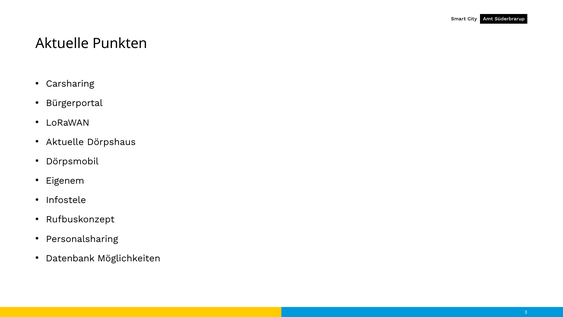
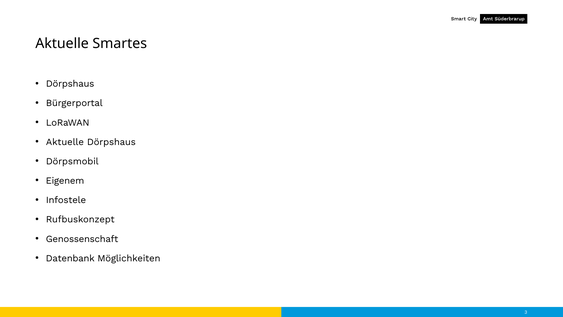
Punkten: Punkten -> Smartes
Carsharing at (70, 84): Carsharing -> Dörpshaus
Personalsharing: Personalsharing -> Genossenschaft
